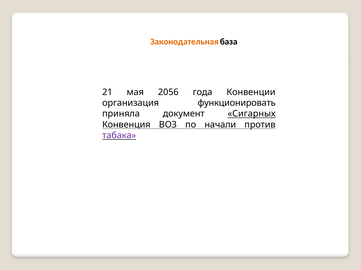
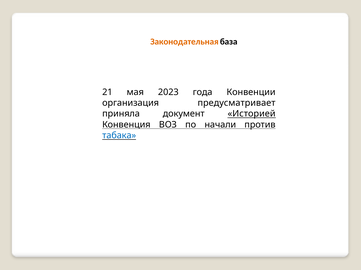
2056: 2056 -> 2023
функционировать: функционировать -> предусматривает
Сигарных: Сигарных -> Историей
табака colour: purple -> blue
